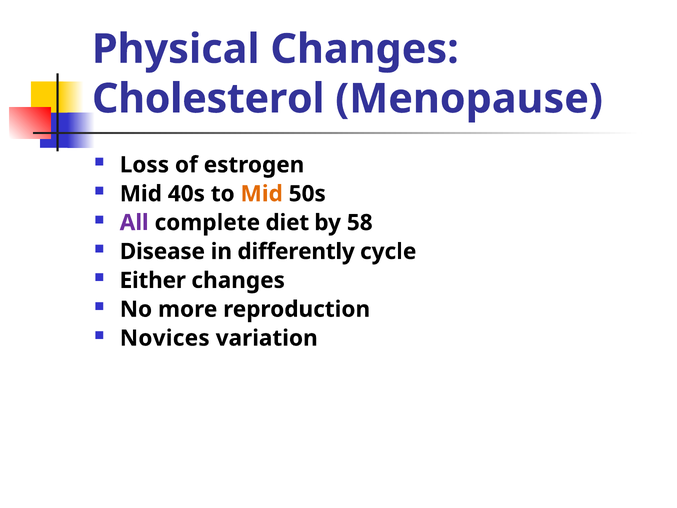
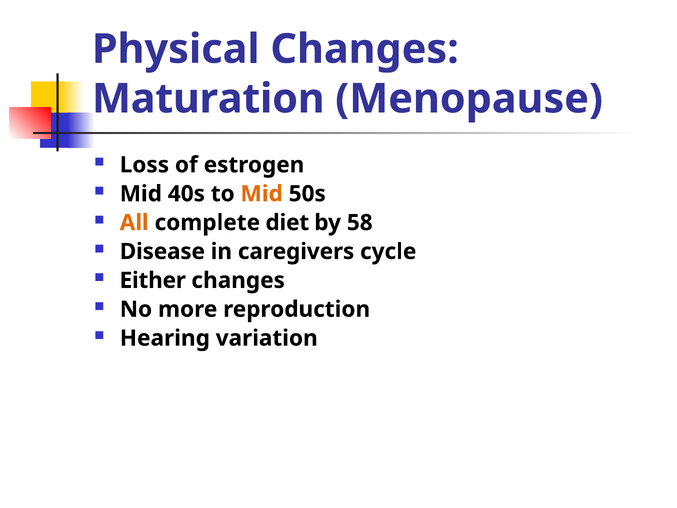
Cholesterol: Cholesterol -> Maturation
All colour: purple -> orange
differently: differently -> caregivers
Novices: Novices -> Hearing
